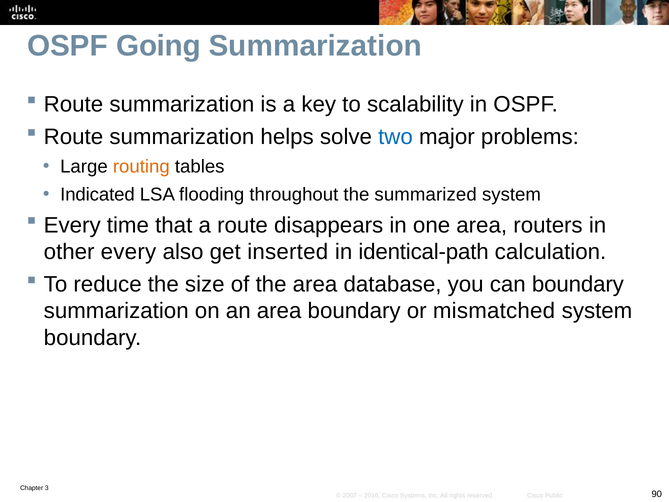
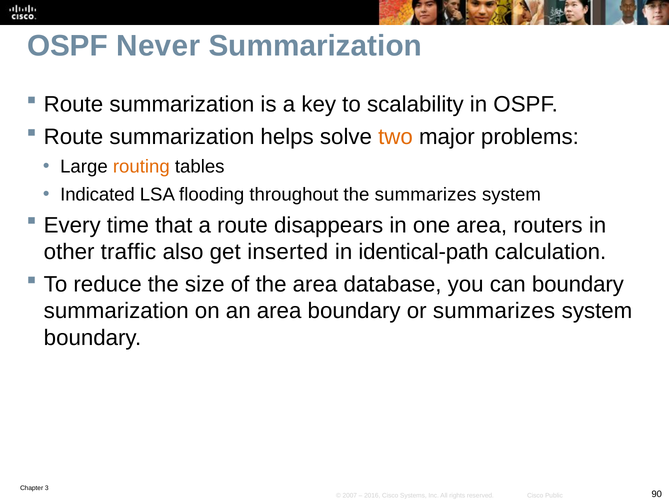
Going: Going -> Never
two colour: blue -> orange
the summarized: summarized -> summarizes
other every: every -> traffic
or mismatched: mismatched -> summarizes
